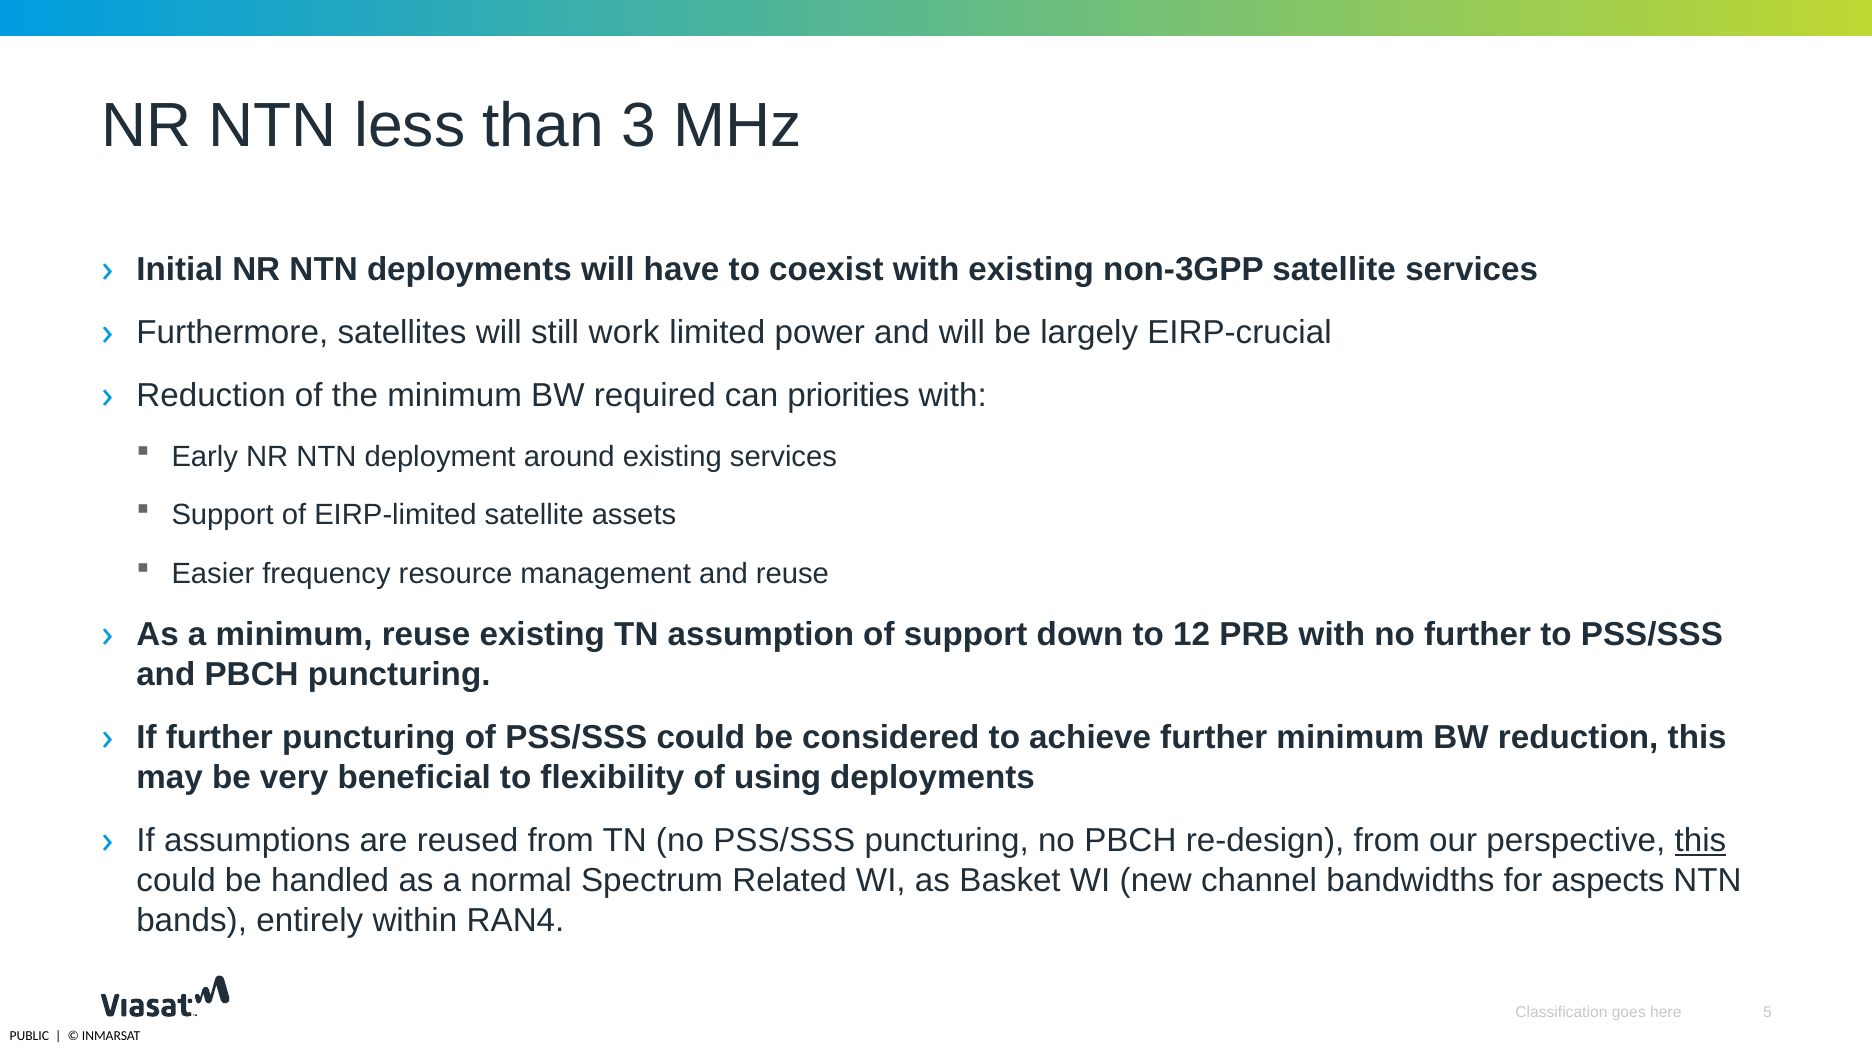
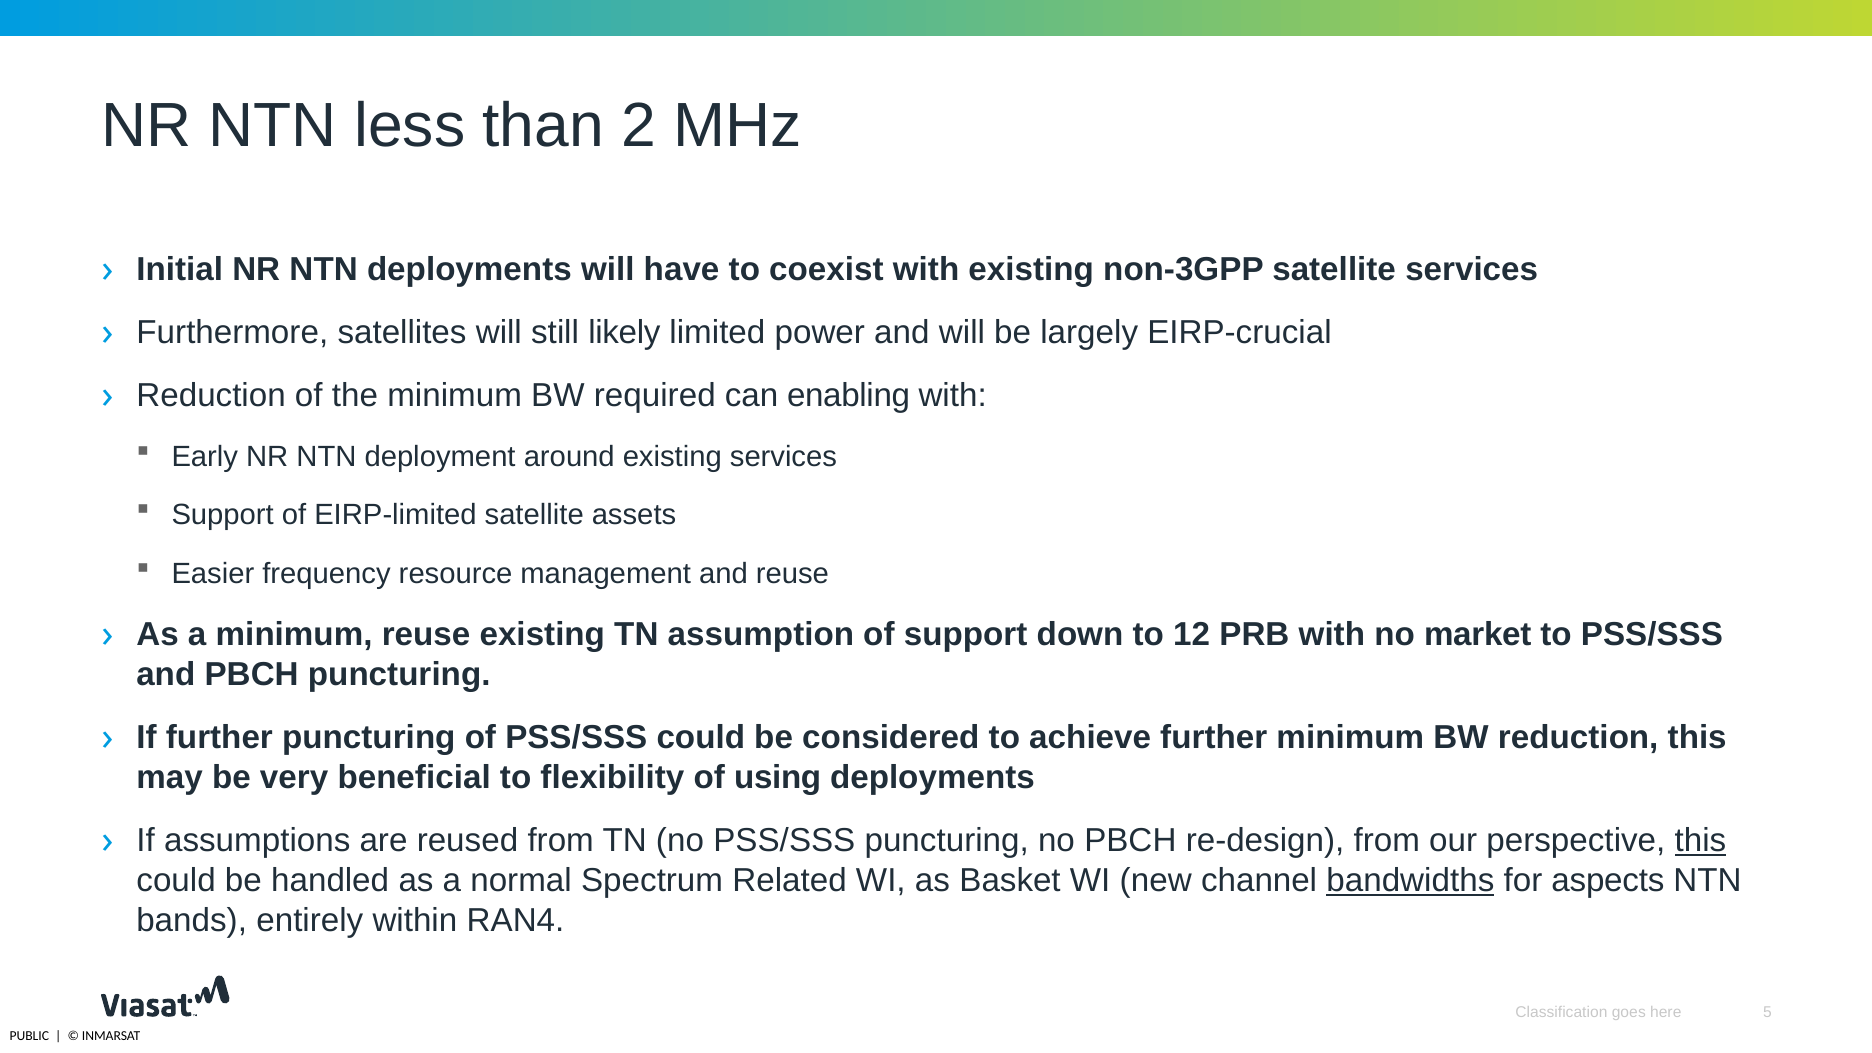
3: 3 -> 2
work: work -> likely
priorities: priorities -> enabling
no further: further -> market
bandwidths underline: none -> present
